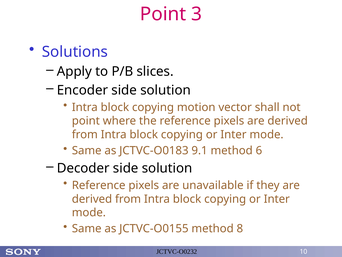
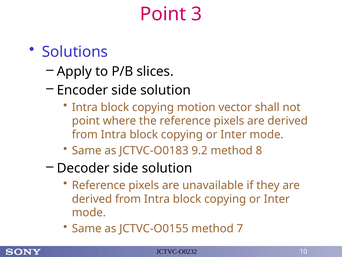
9.1: 9.1 -> 9.2
6: 6 -> 8
8: 8 -> 7
